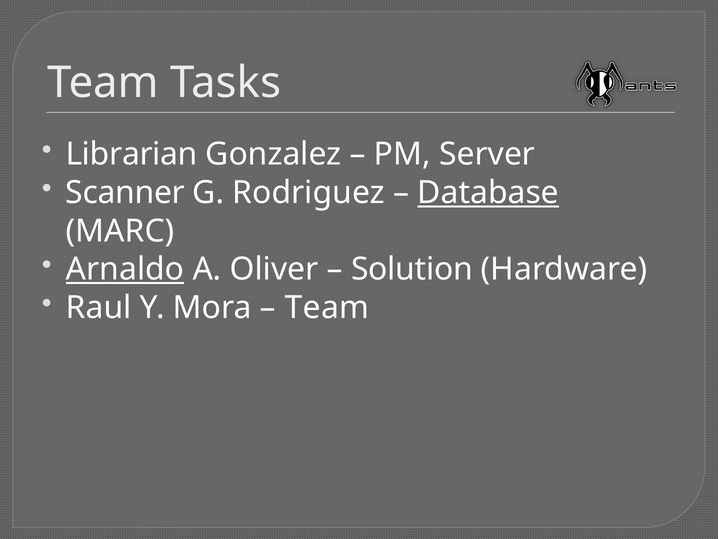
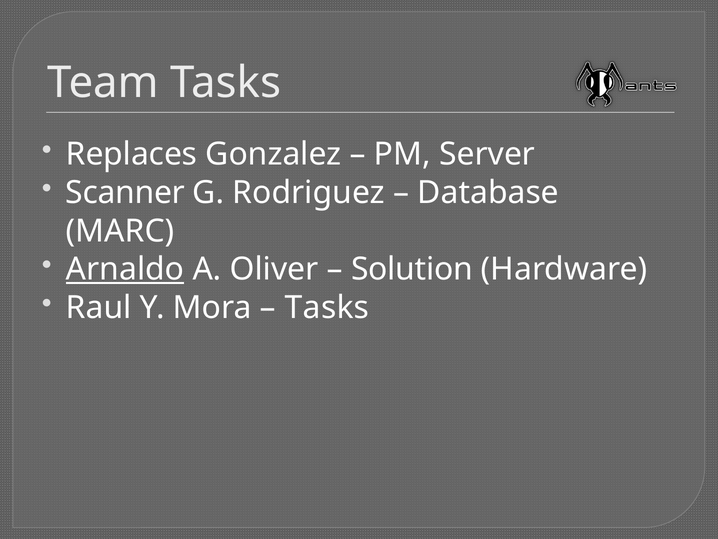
Librarian: Librarian -> Replaces
Database underline: present -> none
Team at (327, 307): Team -> Tasks
